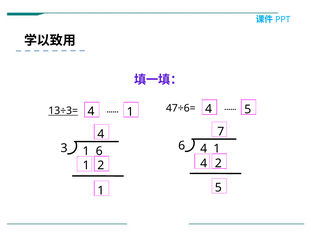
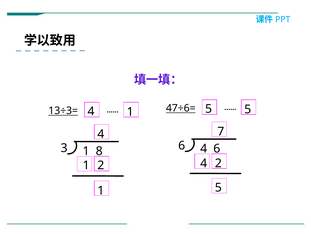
1 4: 4 -> 5
47÷6= underline: none -> present
1 at (217, 148): 1 -> 6
6 at (99, 151): 6 -> 8
